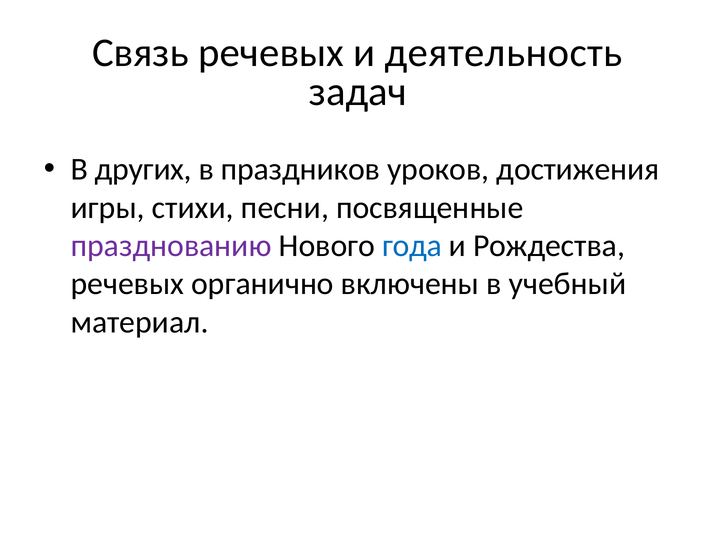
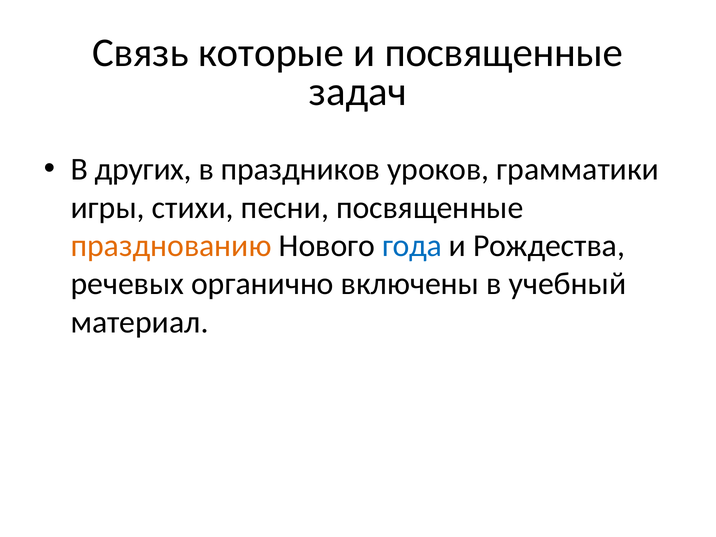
Связь речевых: речевых -> которые
и деятельность: деятельность -> посвященные
достижения: достижения -> грамматики
празднованию colour: purple -> orange
